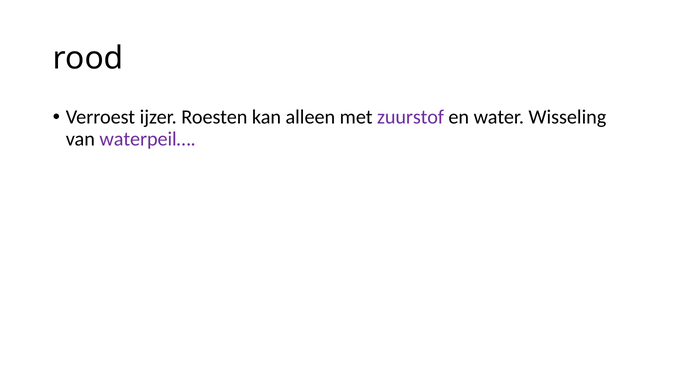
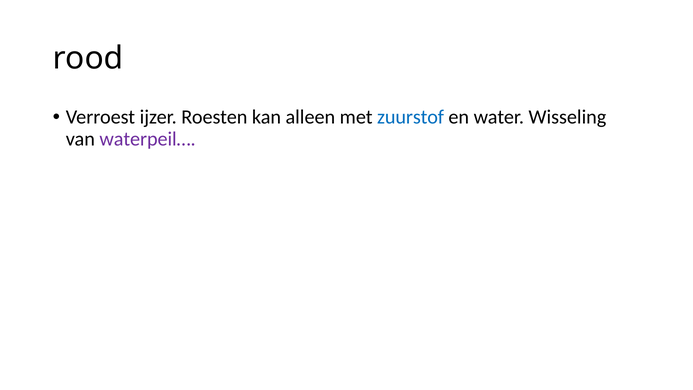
zuurstof colour: purple -> blue
